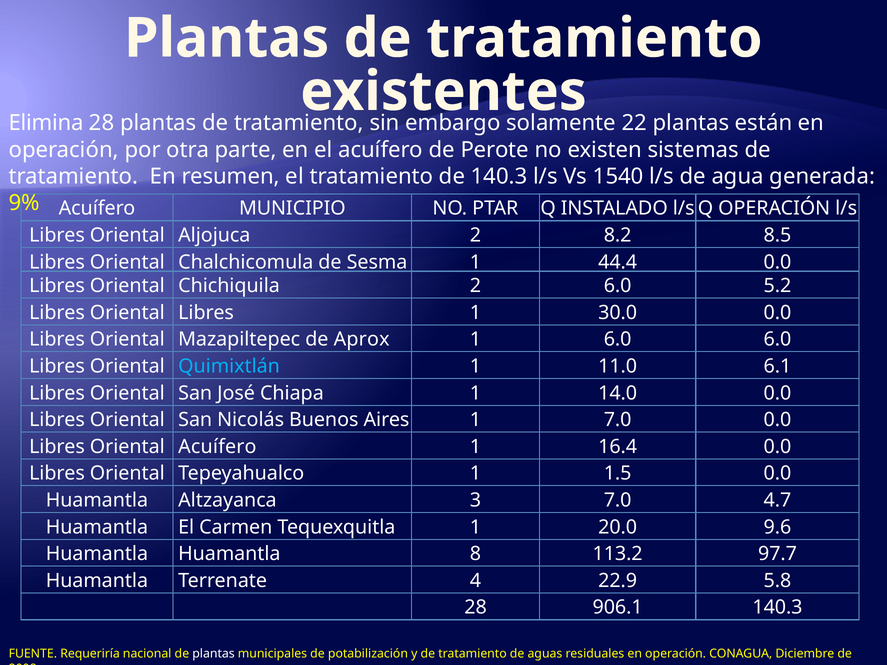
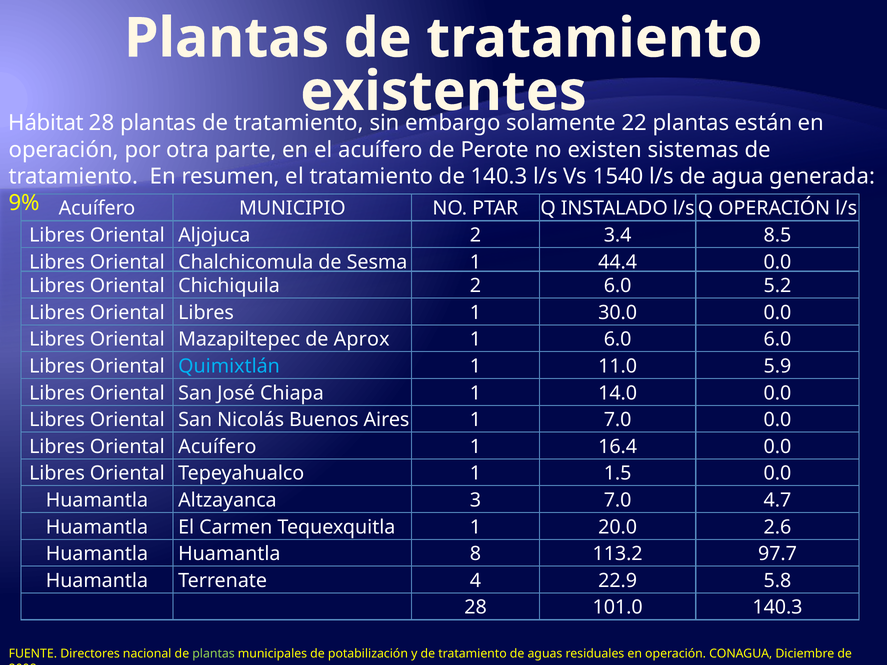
Elimina: Elimina -> Hábitat
8.2: 8.2 -> 3.4
6.1: 6.1 -> 5.9
9.6: 9.6 -> 2.6
906.1: 906.1 -> 101.0
Requeriría: Requeriría -> Directores
plantas at (214, 654) colour: white -> light green
